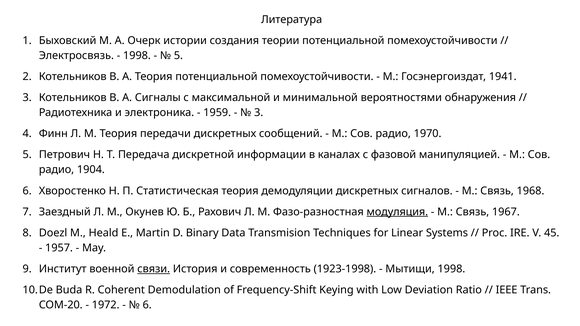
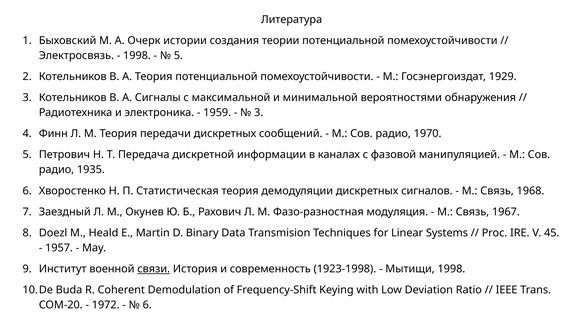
1941: 1941 -> 1929
1904: 1904 -> 1935
модуляция underline: present -> none
